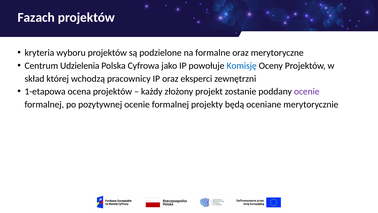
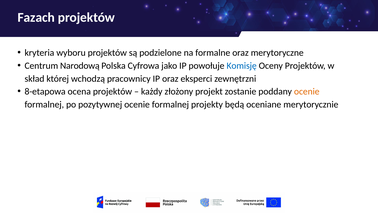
Udzielenia: Udzielenia -> Narodową
1-etapowa: 1-etapowa -> 8-etapowa
ocenie at (307, 91) colour: purple -> orange
